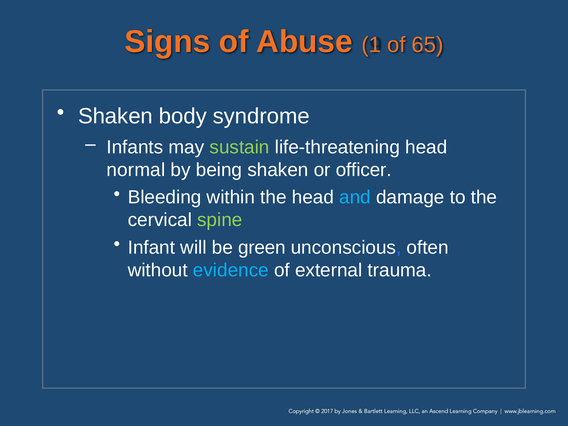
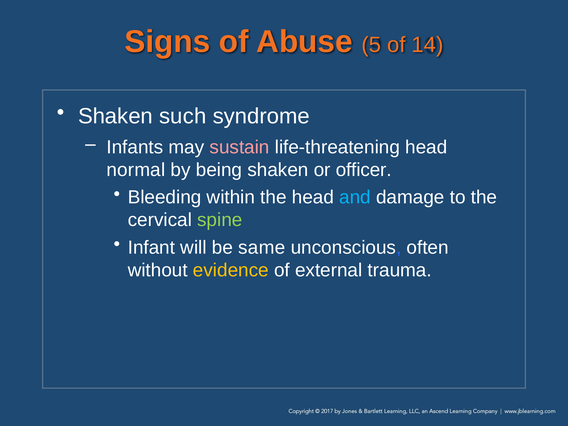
1: 1 -> 5
65: 65 -> 14
body: body -> such
sustain colour: light green -> pink
green: green -> same
evidence colour: light blue -> yellow
